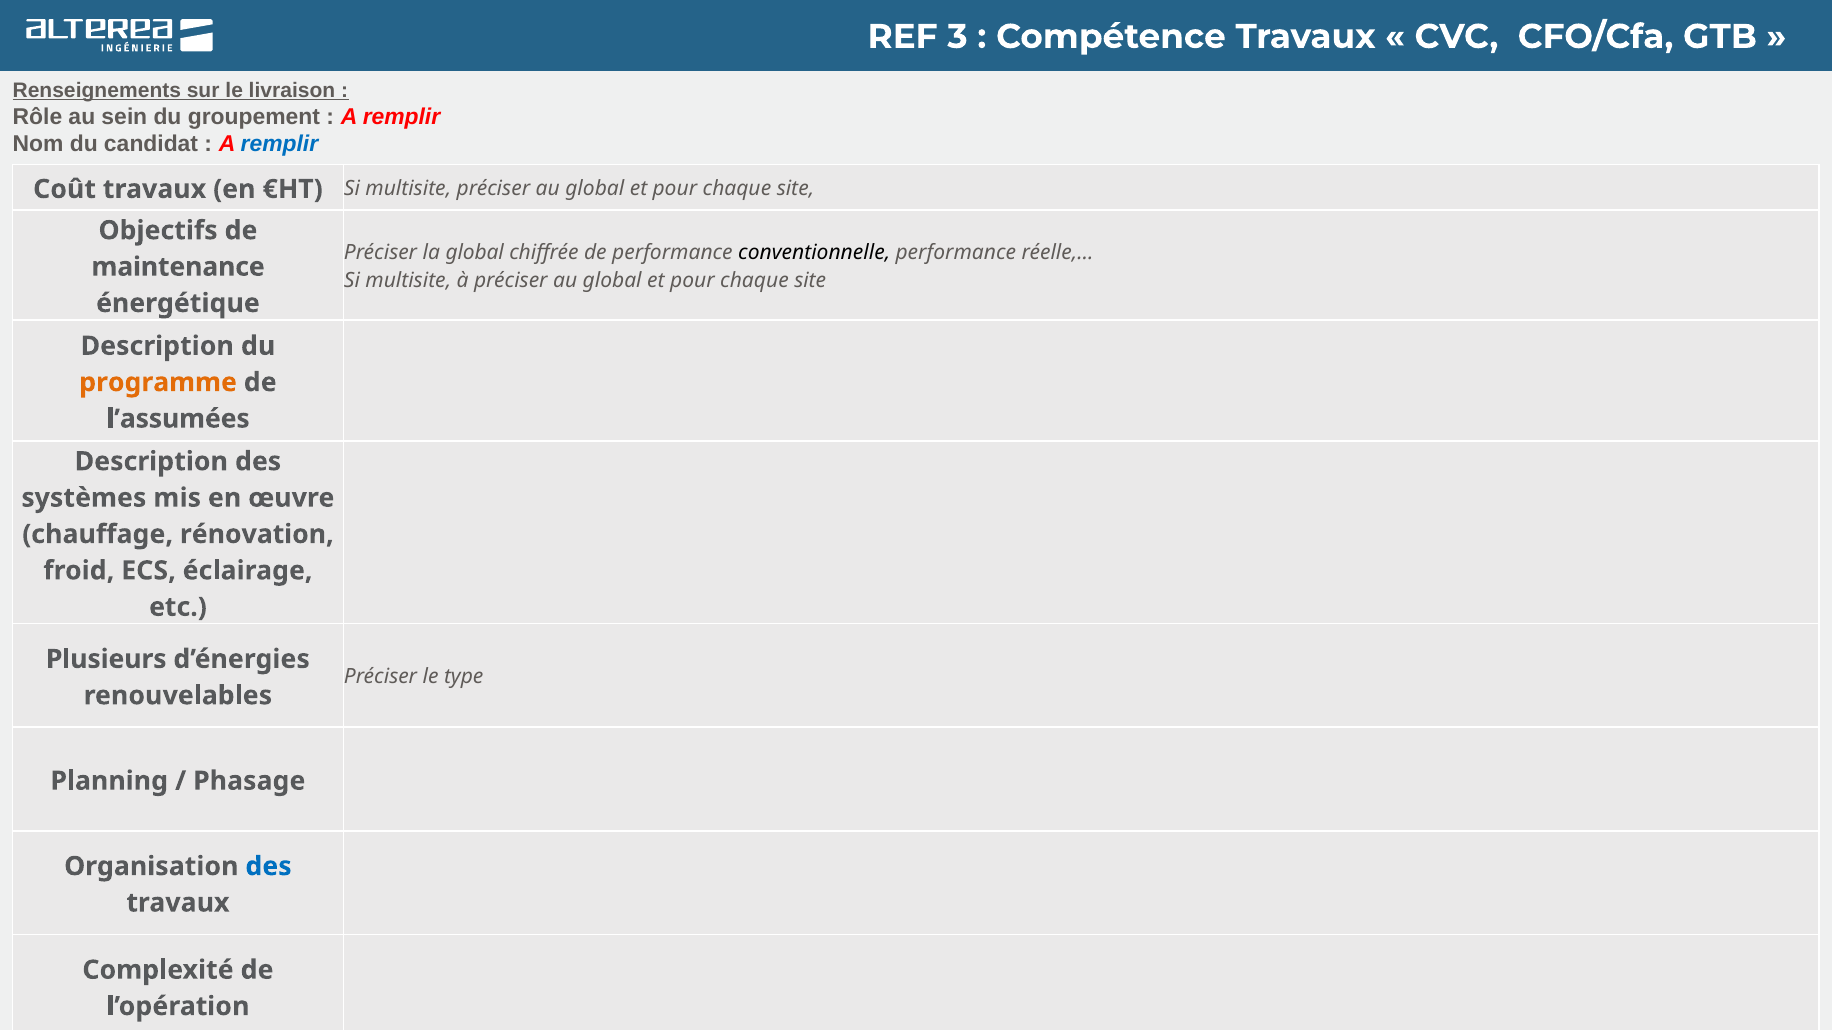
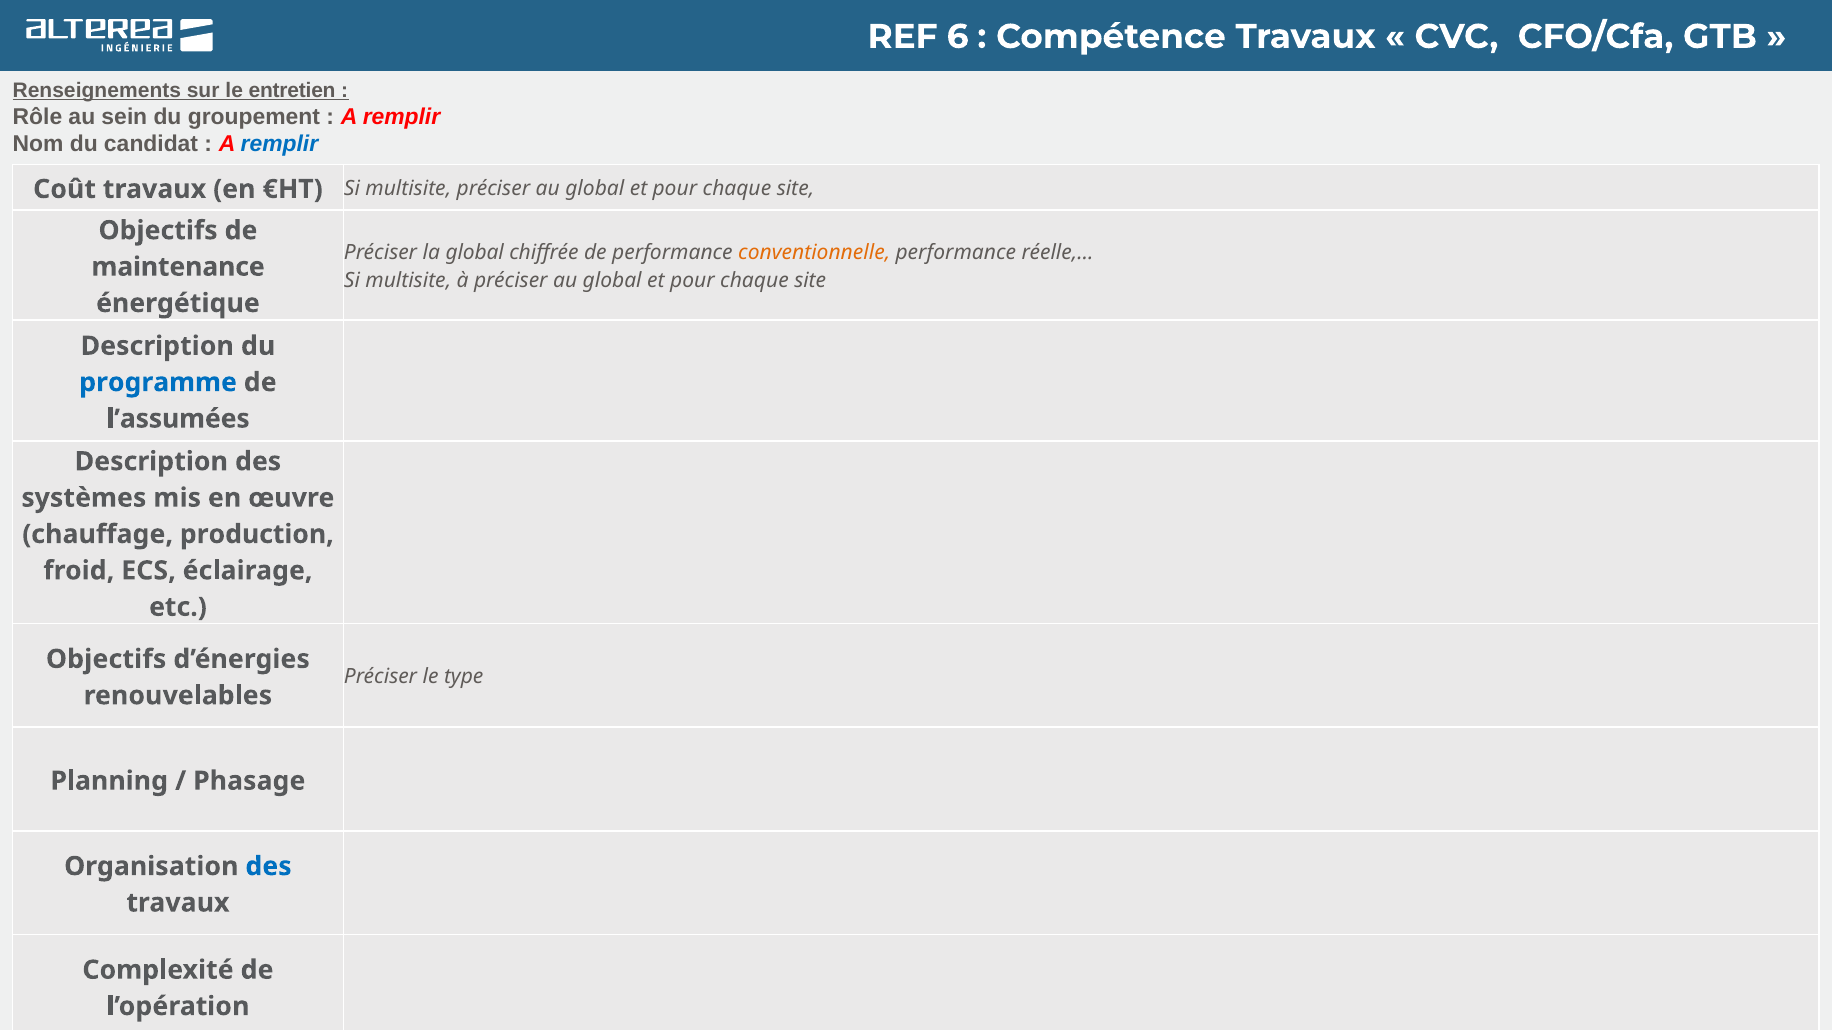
3: 3 -> 6
livraison: livraison -> entretien
conventionnelle colour: black -> orange
programme colour: orange -> blue
rénovation: rénovation -> production
Plusieurs at (106, 659): Plusieurs -> Objectifs
